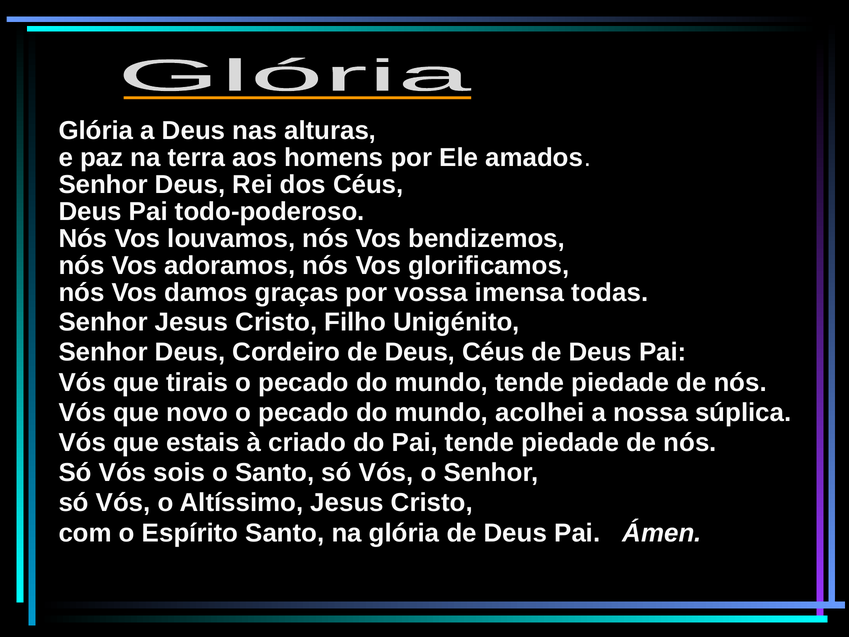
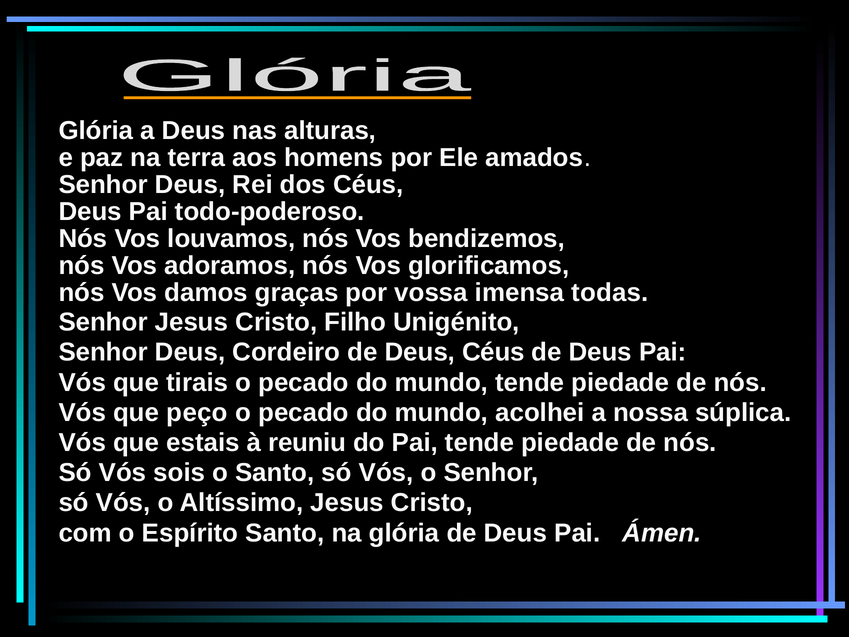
novo: novo -> peço
criado: criado -> reuniu
